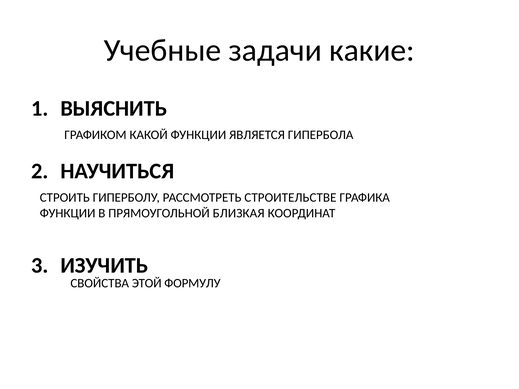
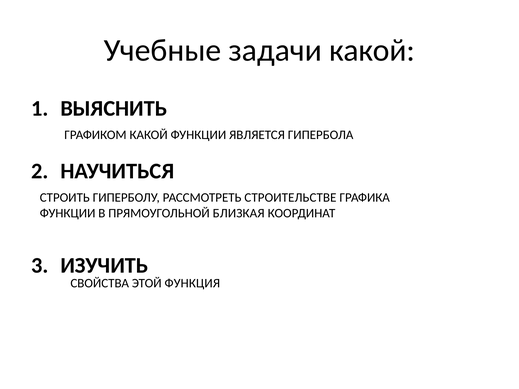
задачи какие: какие -> какой
ФОРМУЛУ: ФОРМУЛУ -> ФУНКЦИЯ
